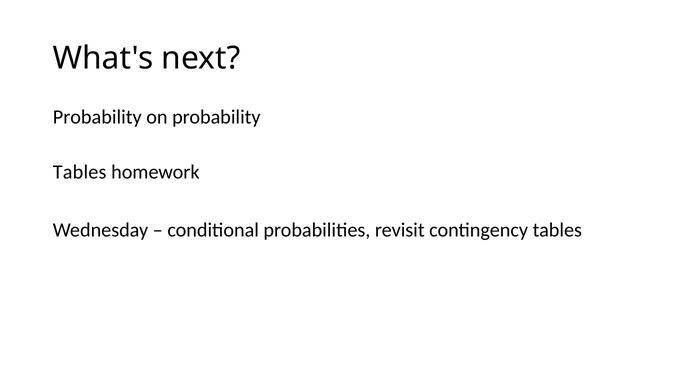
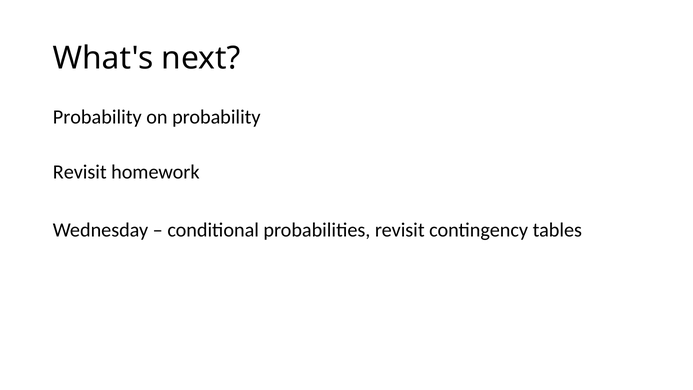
Tables at (80, 172): Tables -> Revisit
